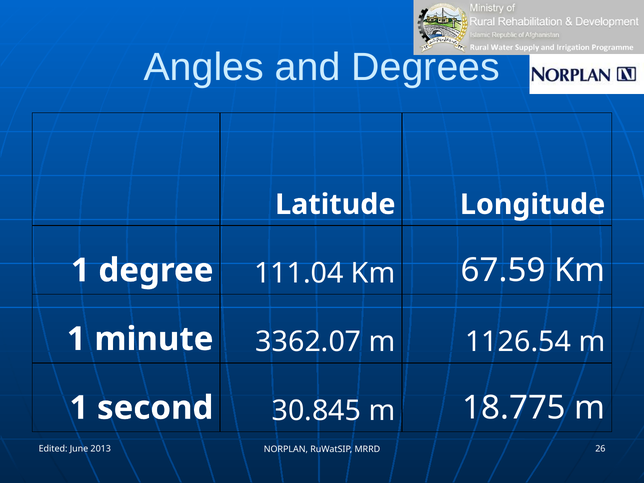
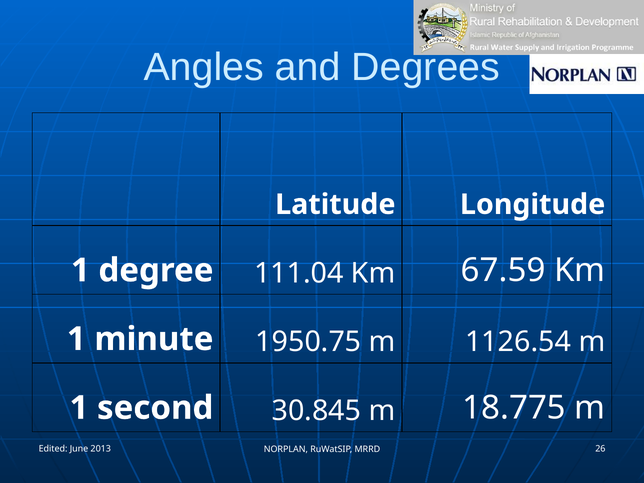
3362.07: 3362.07 -> 1950.75
